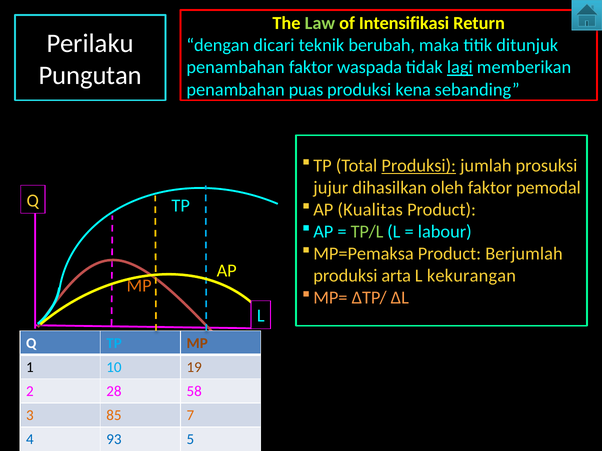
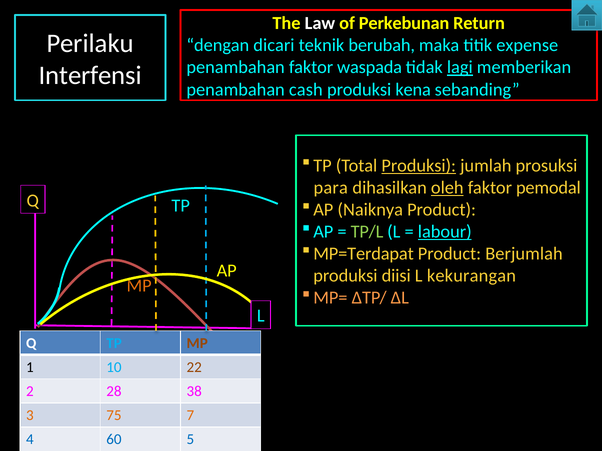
Law colour: light green -> white
Intensifikasi: Intensifikasi -> Perkebunan
ditunjuk: ditunjuk -> expense
Pungutan: Pungutan -> Interfensi
puas: puas -> cash
jujur: jujur -> para
oleh underline: none -> present
Kualitas: Kualitas -> Naiknya
labour underline: none -> present
MP=Pemaksa: MP=Pemaksa -> MP=Terdapat
arta: arta -> diisi
19: 19 -> 22
58: 58 -> 38
85: 85 -> 75
93: 93 -> 60
